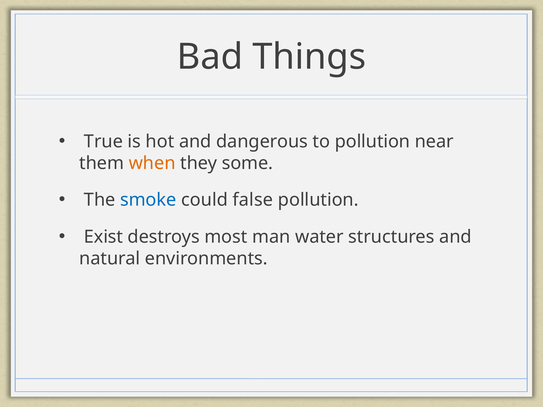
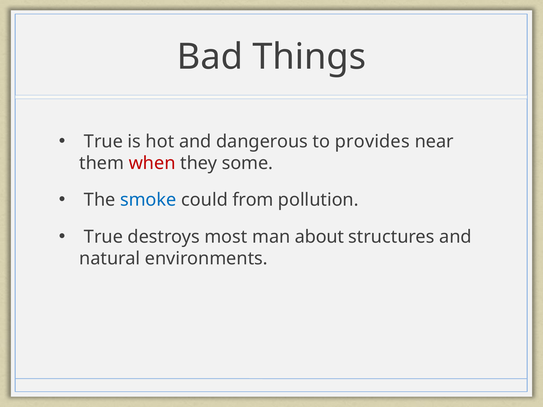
to pollution: pollution -> provides
when colour: orange -> red
false: false -> from
Exist at (103, 237): Exist -> True
water: water -> about
